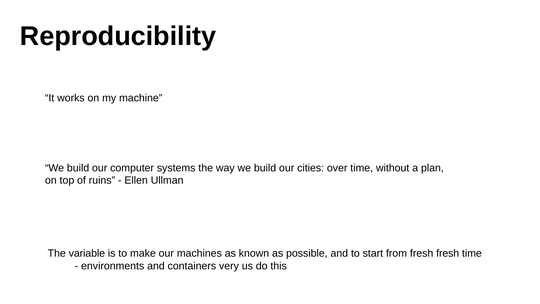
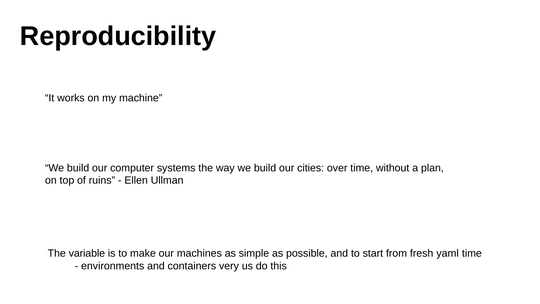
known: known -> simple
fresh fresh: fresh -> yaml
